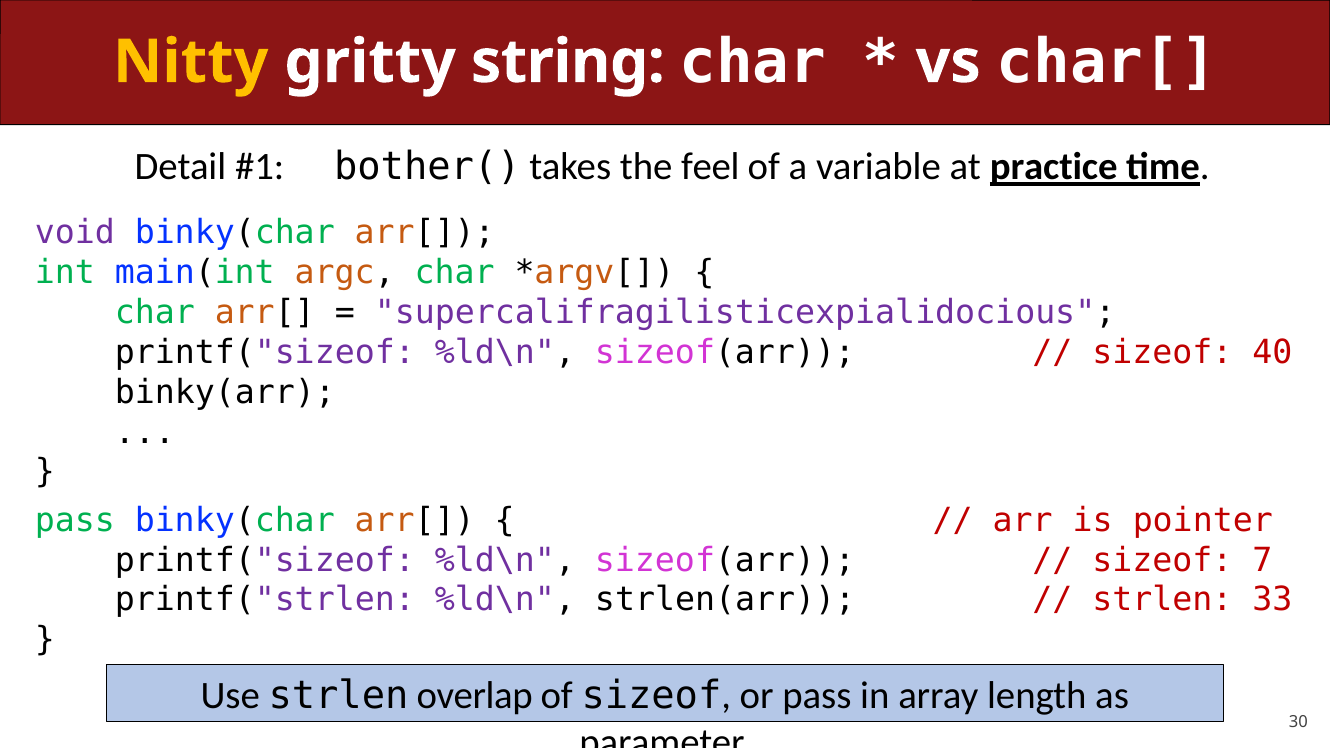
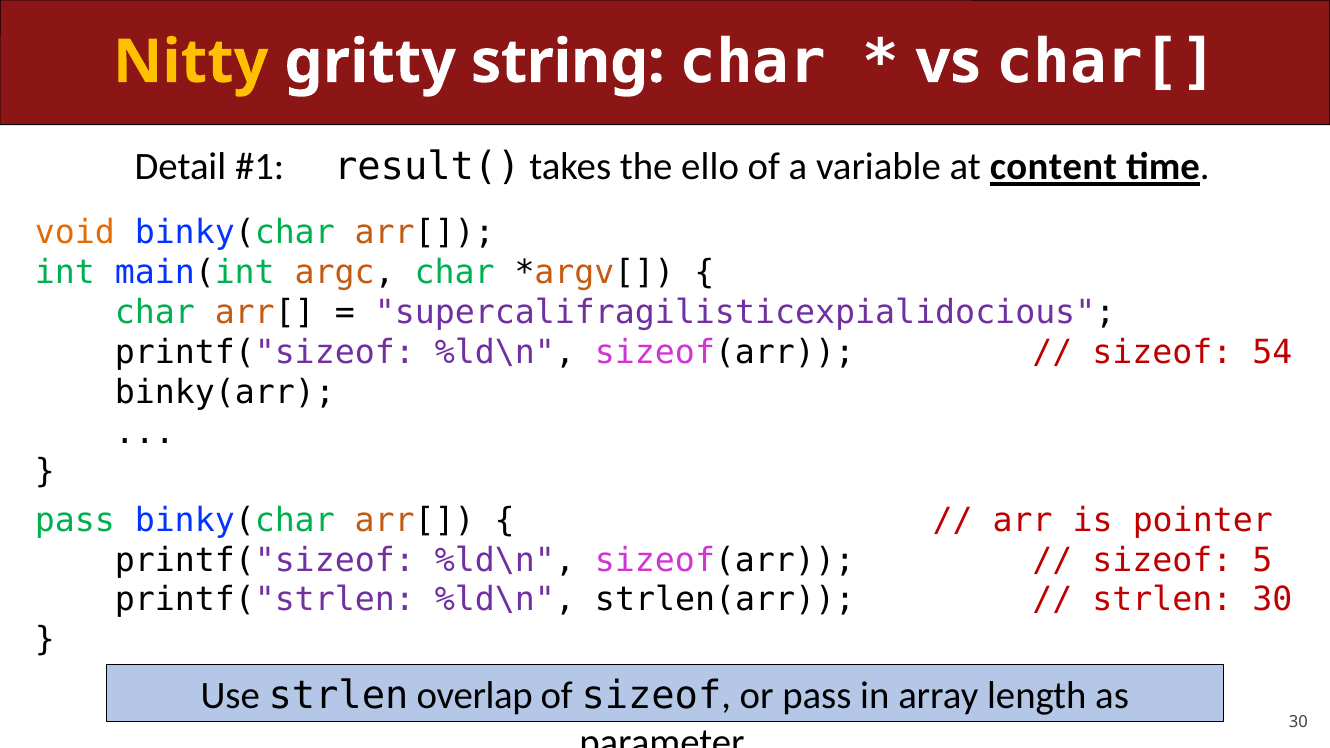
bother(: bother( -> result(
feel: feel -> ello
practice: practice -> content
void colour: purple -> orange
40: 40 -> 54
7: 7 -> 5
strlen 33: 33 -> 30
